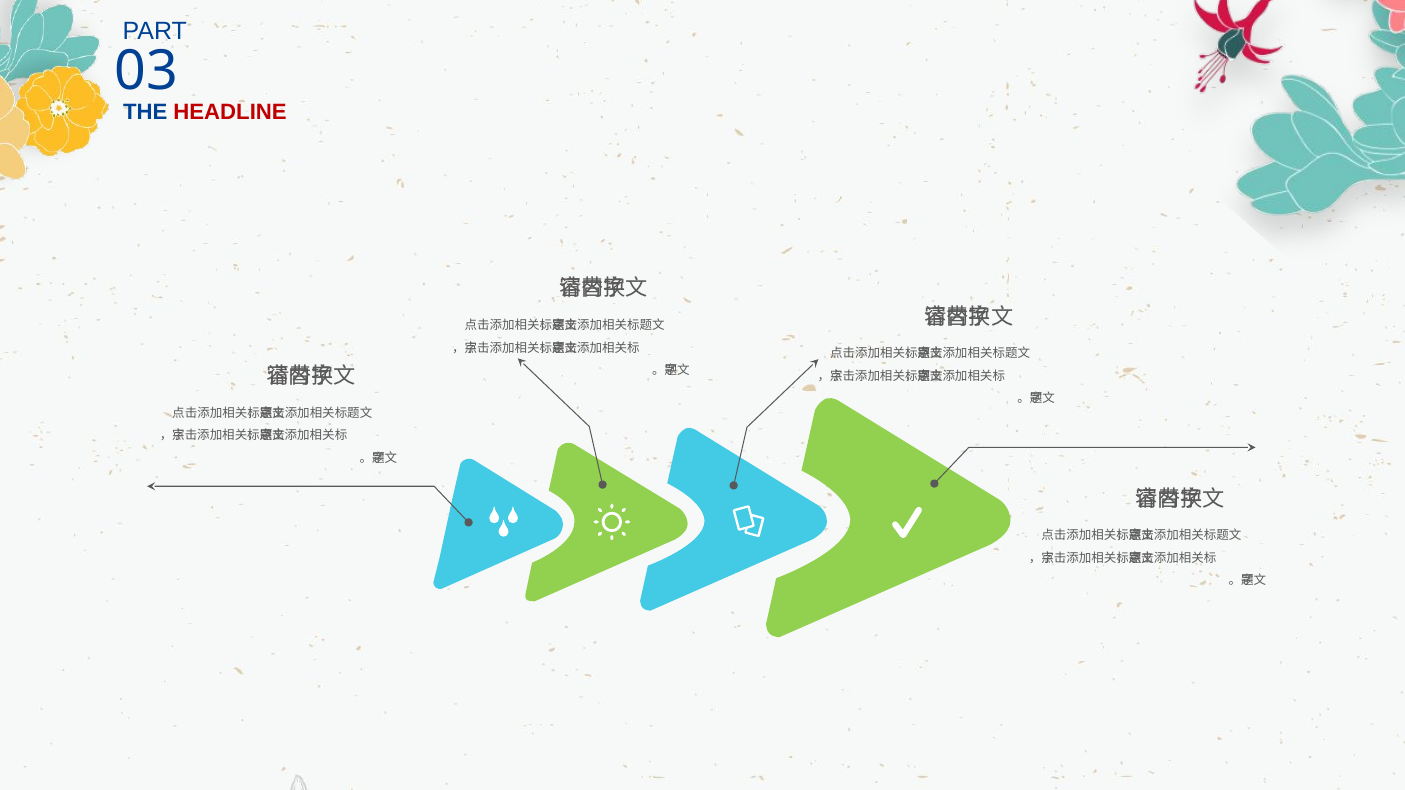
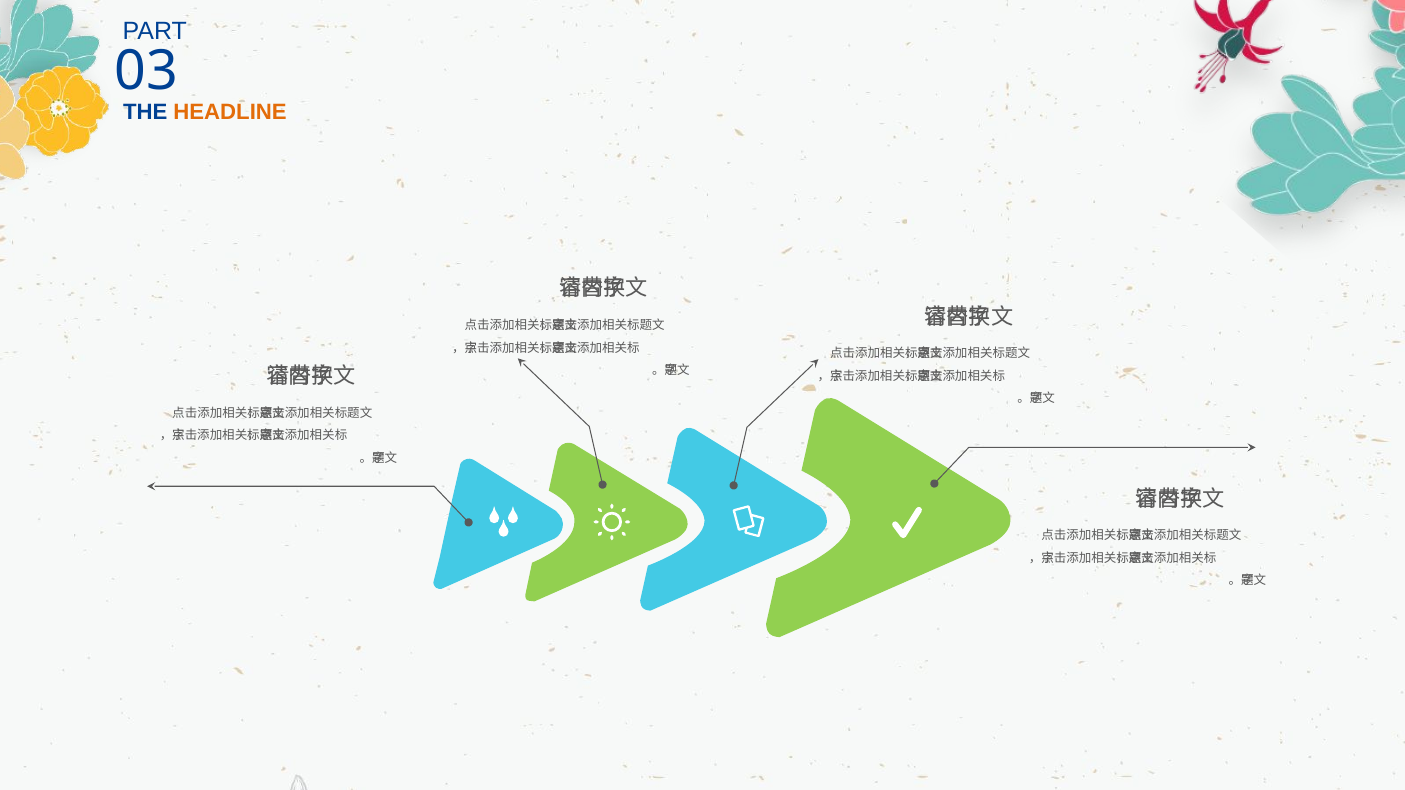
HEADLINE colour: red -> orange
